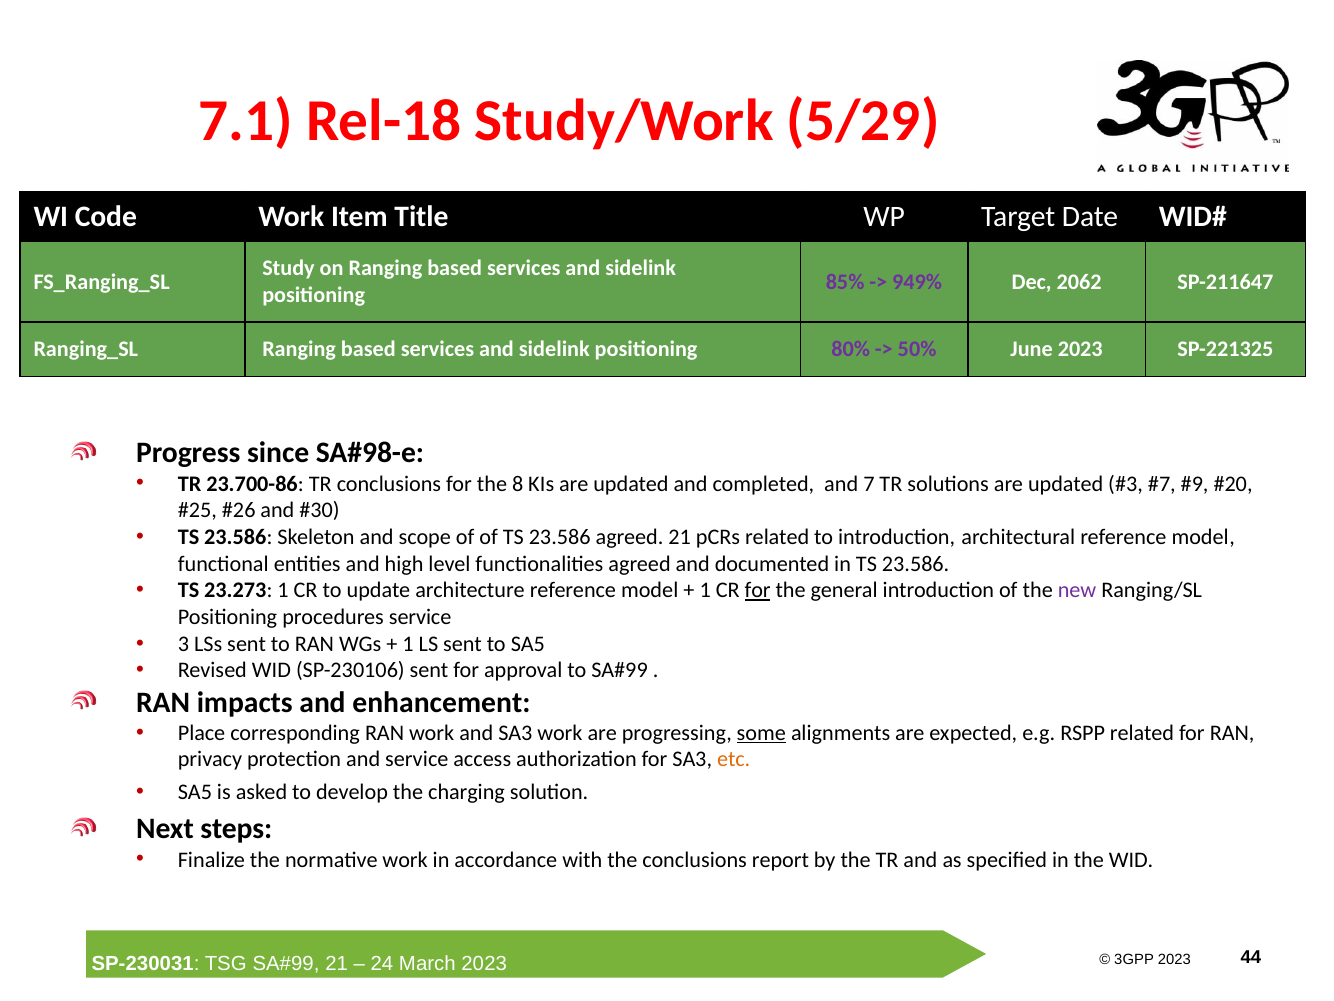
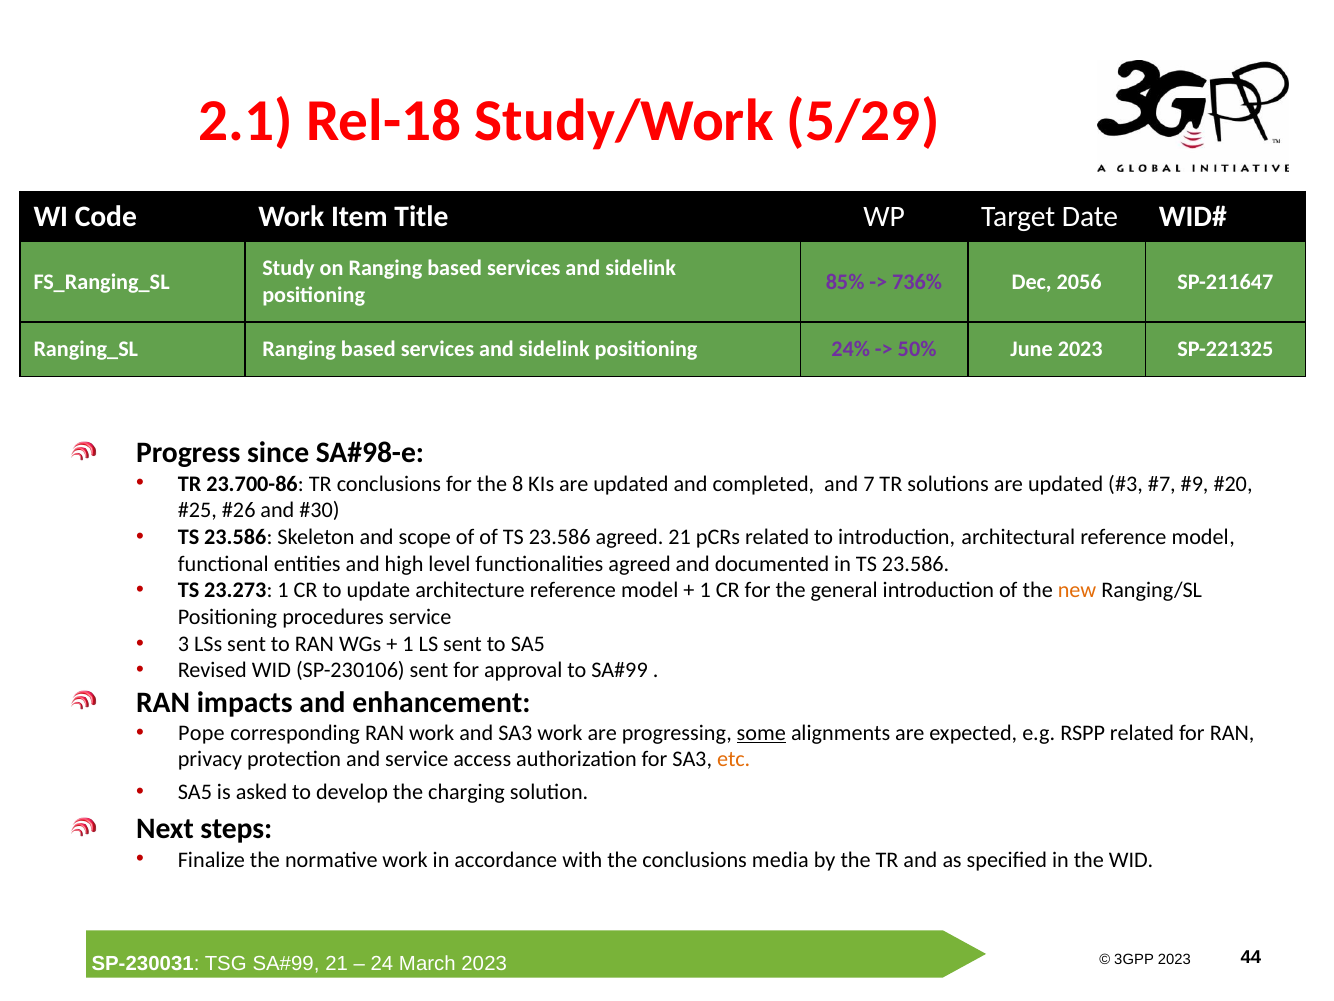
7.1: 7.1 -> 2.1
949%: 949% -> 736%
2062: 2062 -> 2056
80%: 80% -> 24%
for at (758, 590) underline: present -> none
new colour: purple -> orange
Place: Place -> Pope
report: report -> media
